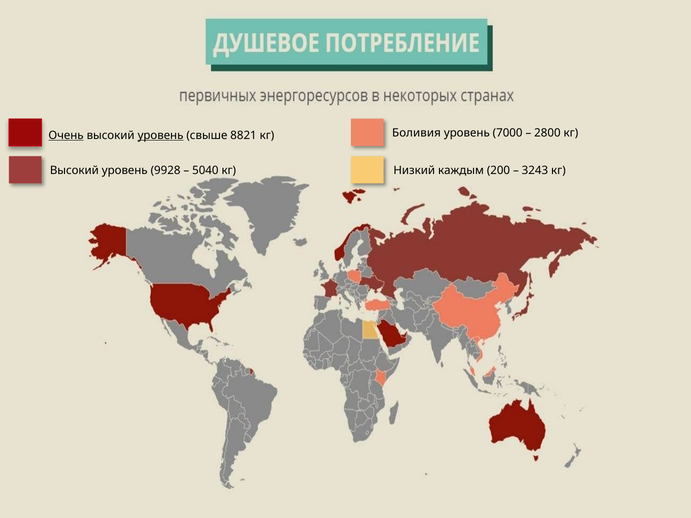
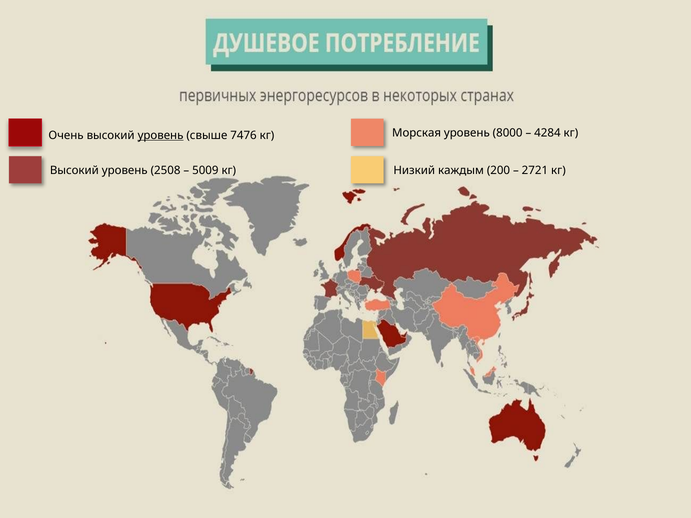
Боливия: Боливия -> Морская
7000: 7000 -> 8000
2800: 2800 -> 4284
Очень underline: present -> none
8821: 8821 -> 7476
9928: 9928 -> 2508
5040: 5040 -> 5009
3243: 3243 -> 2721
